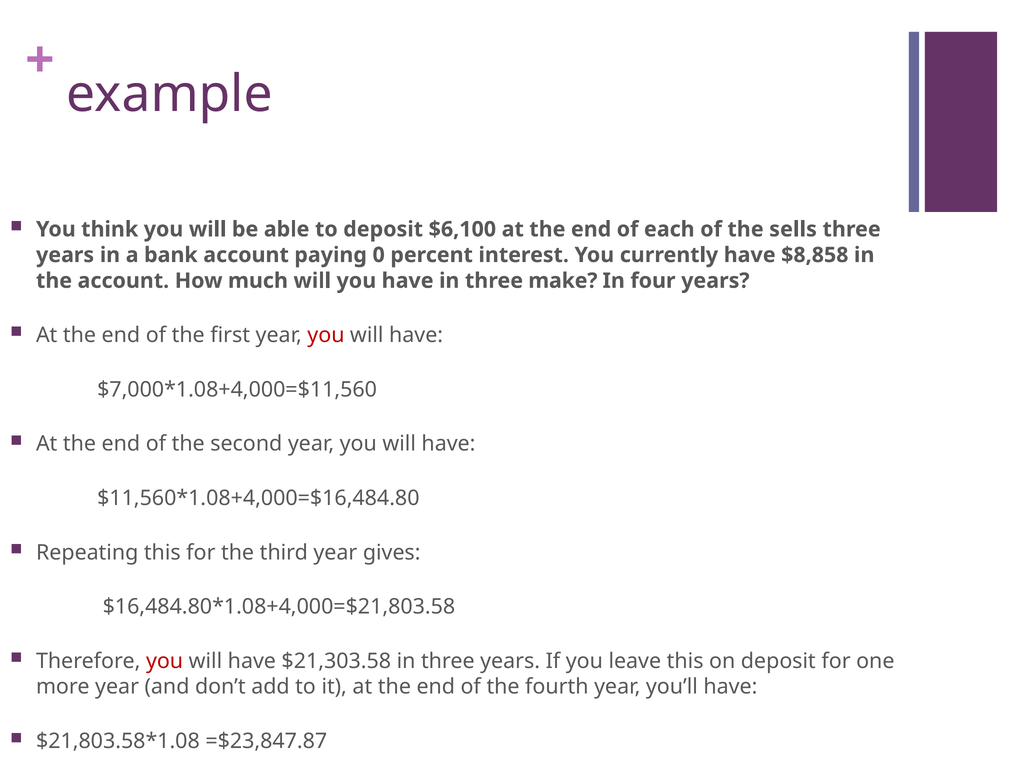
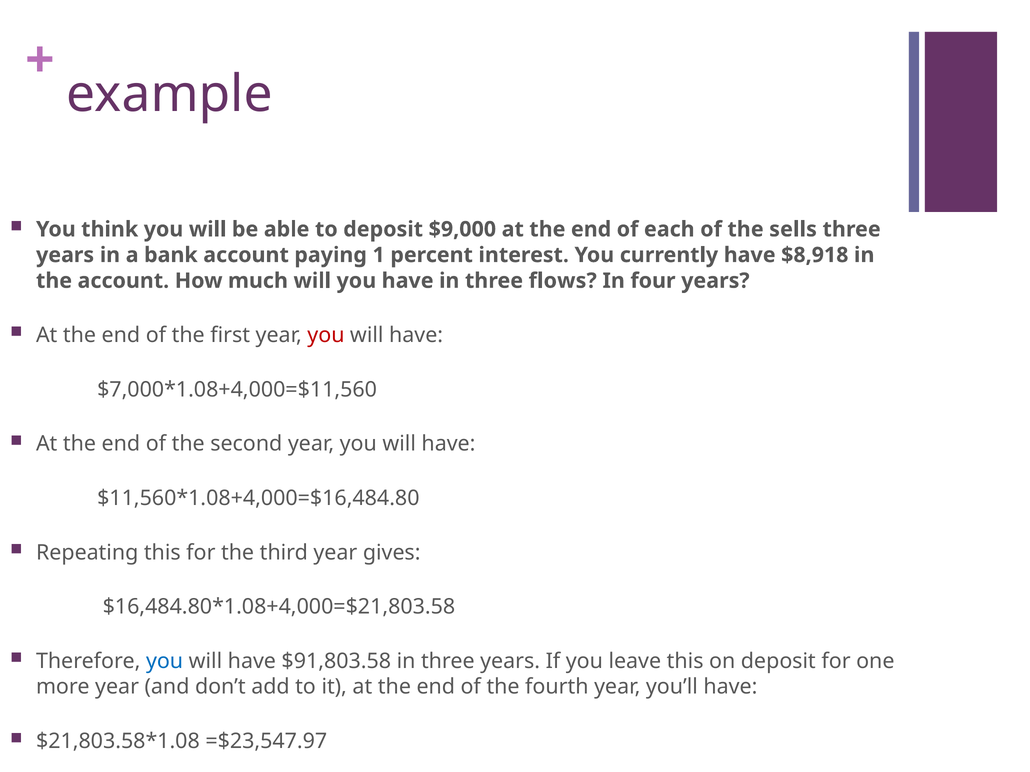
$6,100: $6,100 -> $9,000
0: 0 -> 1
$8,858: $8,858 -> $8,918
make: make -> flows
you at (165, 662) colour: red -> blue
$21,303.58: $21,303.58 -> $91,803.58
=$23,847.87: =$23,847.87 -> =$23,547.97
